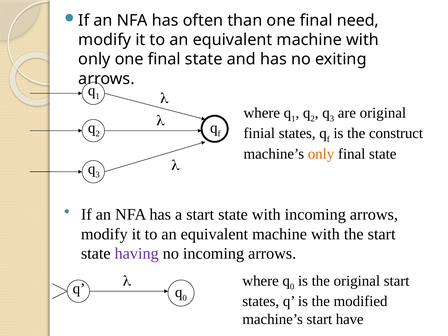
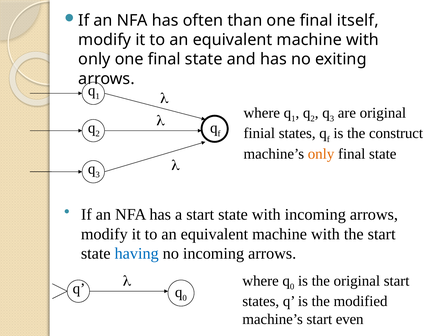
need: need -> itself
having colour: purple -> blue
have: have -> even
